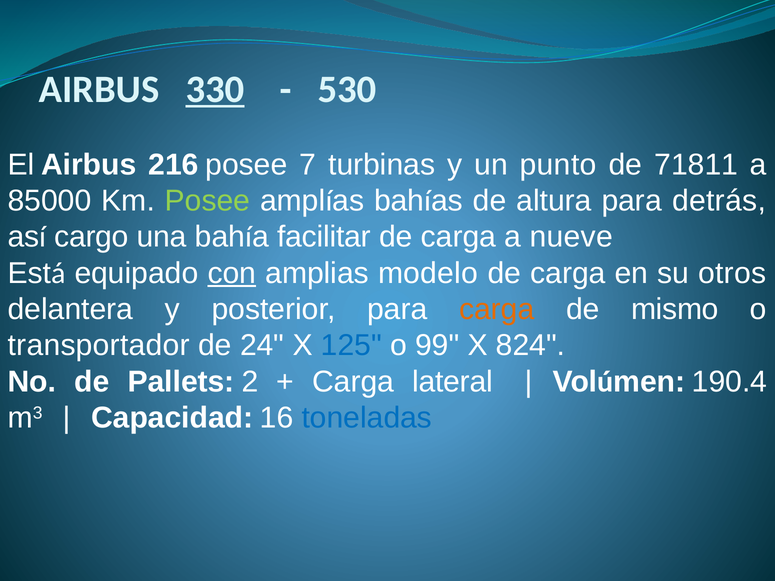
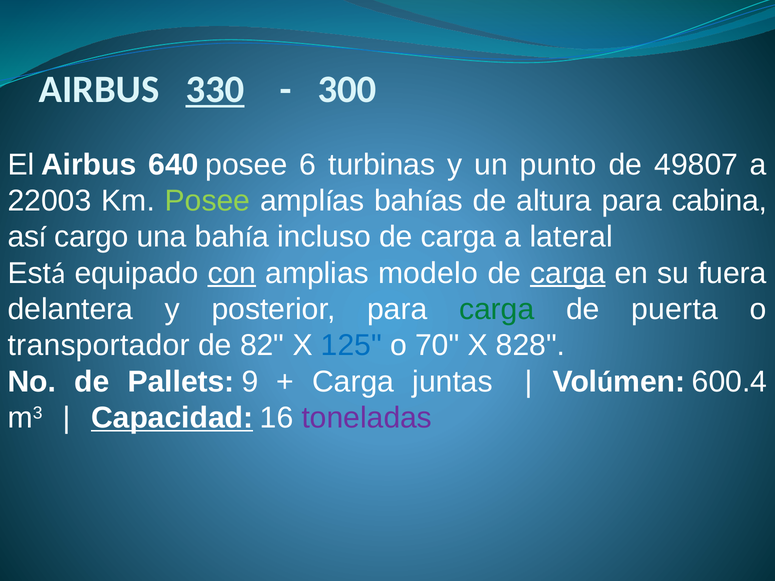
530: 530 -> 300
216: 216 -> 640
7: 7 -> 6
71811: 71811 -> 49807
85000: 85000 -> 22003
detrás: detrás -> cabina
facilitar: facilitar -> incluso
nueve: nueve -> lateral
carga at (568, 273) underline: none -> present
otros: otros -> fuera
carga at (497, 309) colour: orange -> green
mismo: mismo -> puerta
24: 24 -> 82
99: 99 -> 70
824: 824 -> 828
2: 2 -> 9
lateral: lateral -> juntas
190.4: 190.4 -> 600.4
Capacidad underline: none -> present
toneladas colour: blue -> purple
